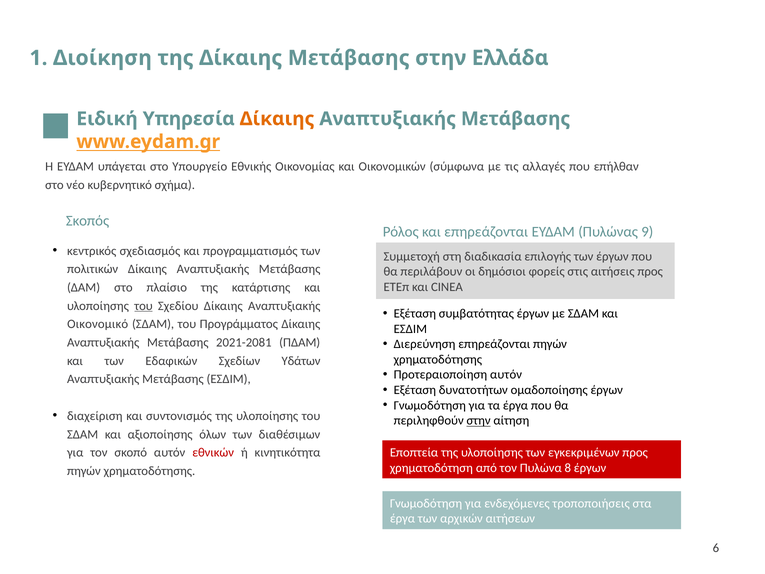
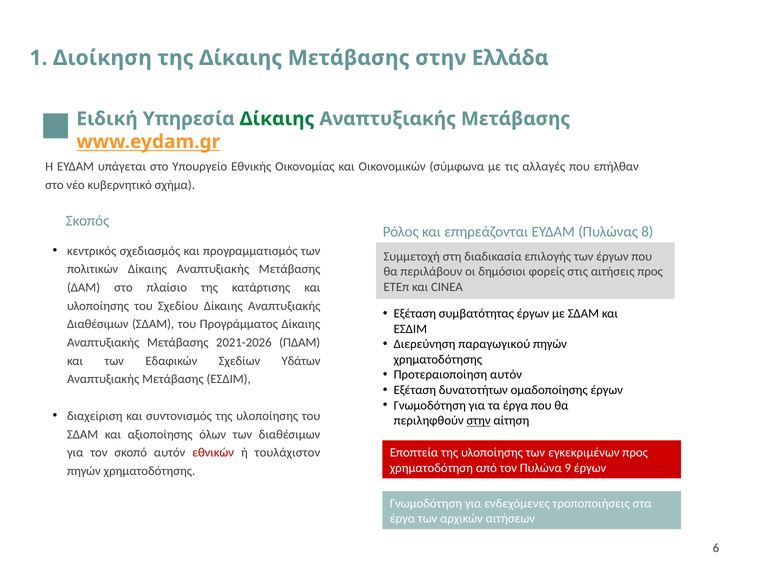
Δίκαιης at (277, 119) colour: orange -> green
9: 9 -> 8
του at (143, 306) underline: present -> none
Οικονομικό at (98, 324): Οικονομικό -> Διαθέσιμων
2021-2081: 2021-2081 -> 2021-2026
Διερεύνηση επηρεάζονται: επηρεάζονται -> παραγωγικού
κινητικότητα: κινητικότητα -> τουλάχιστον
8: 8 -> 9
